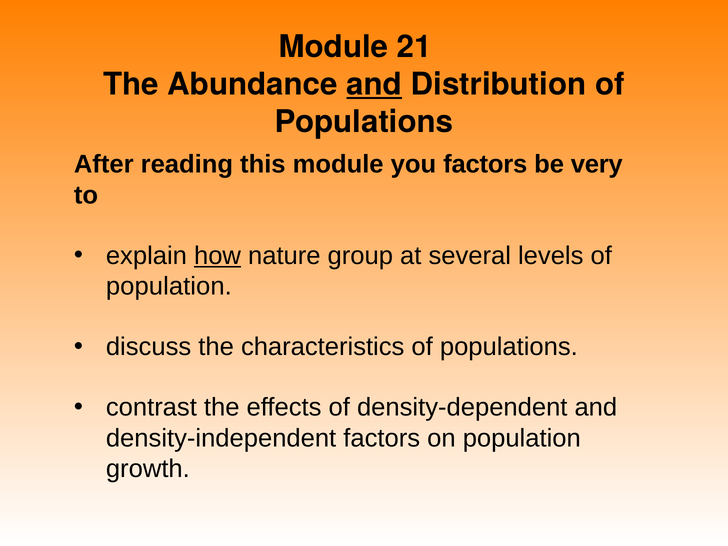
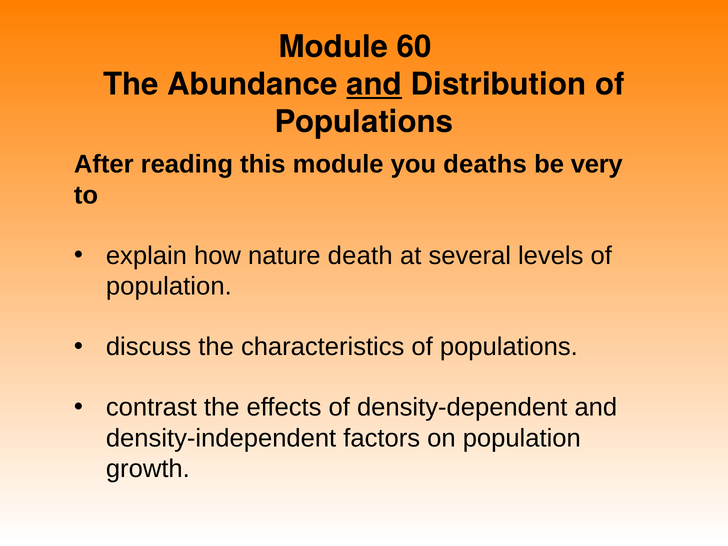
21: 21 -> 60
you factors: factors -> deaths
how underline: present -> none
group: group -> death
